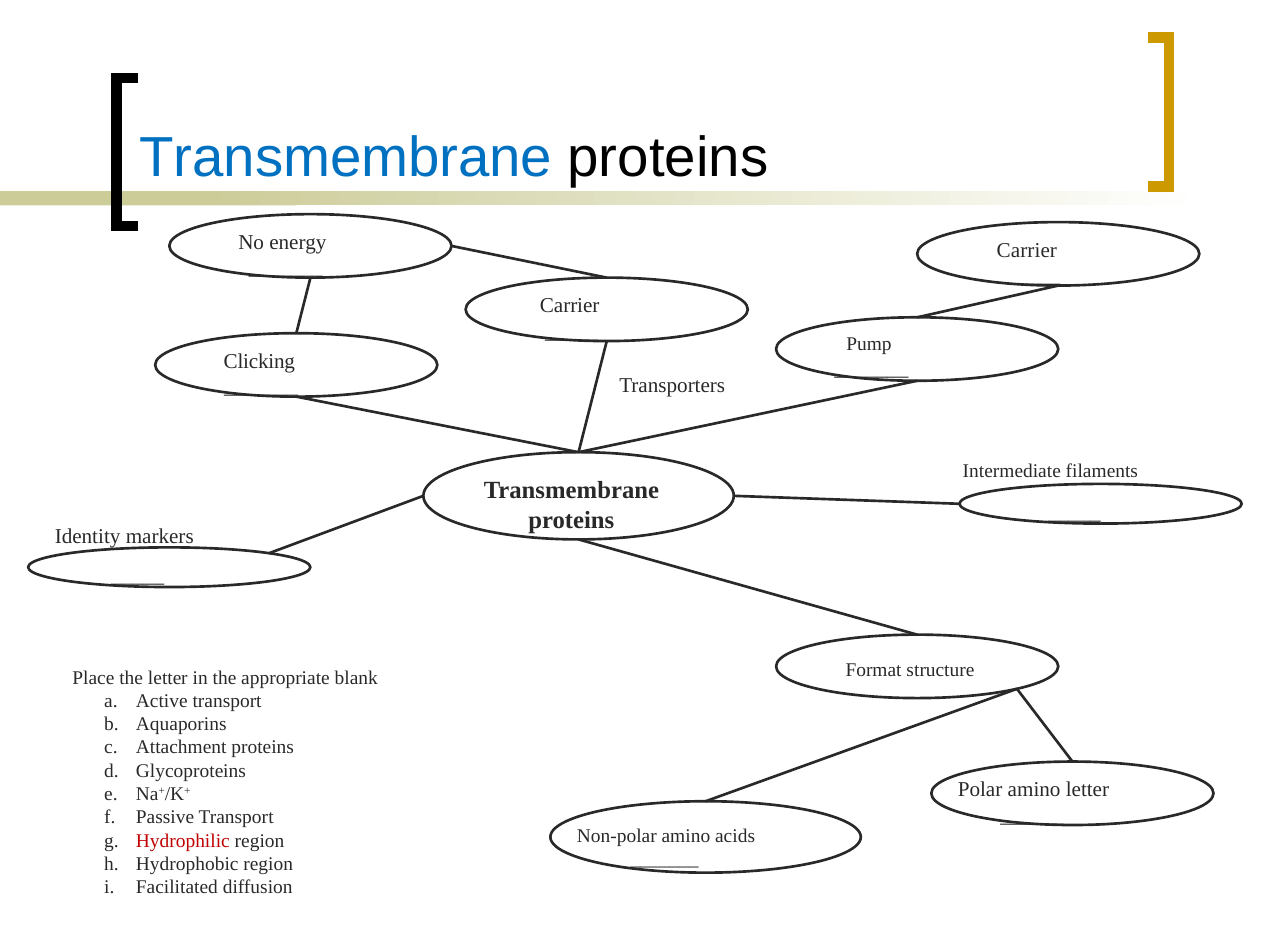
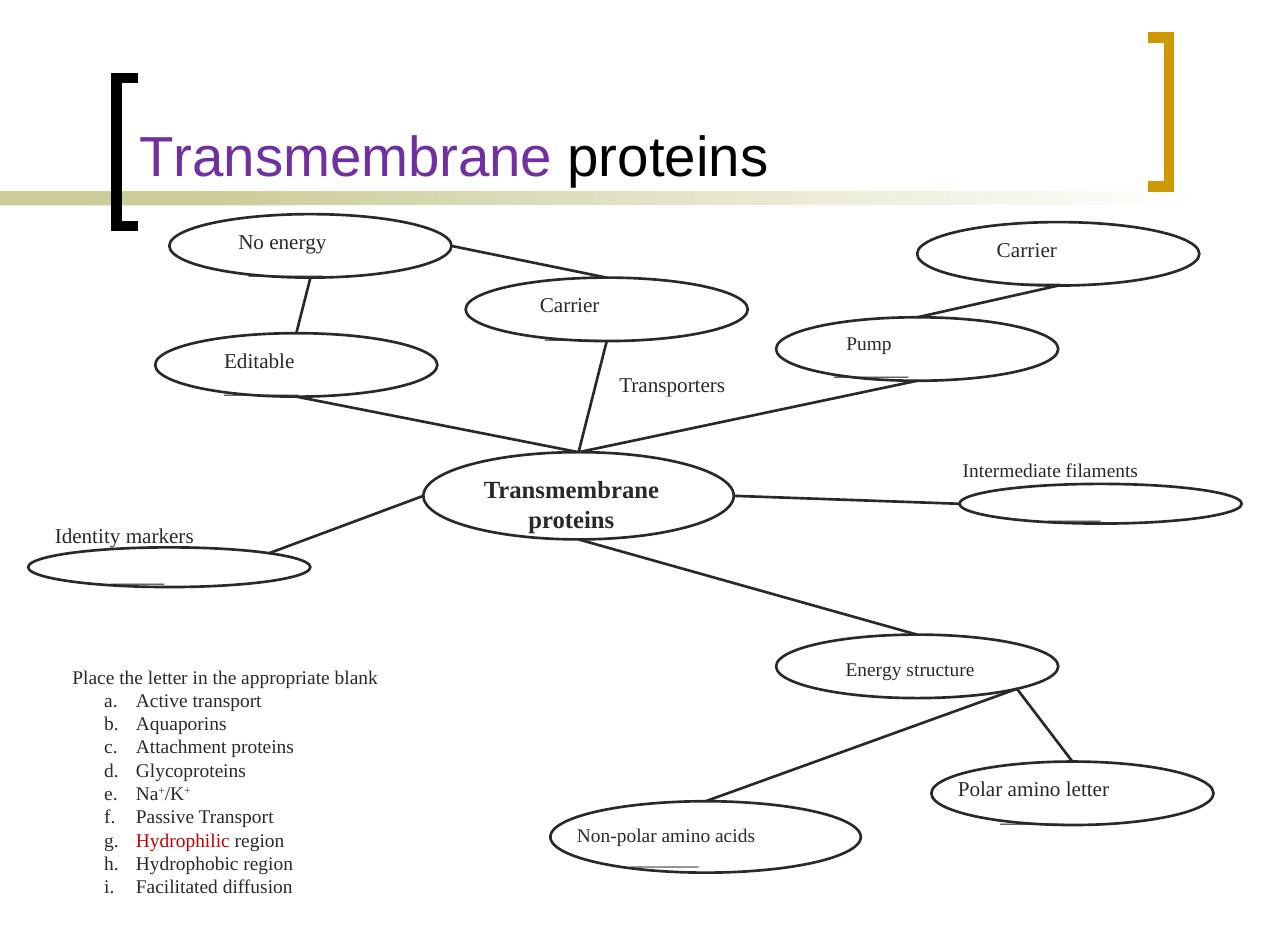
Transmembrane at (346, 157) colour: blue -> purple
Clicking: Clicking -> Editable
Format at (874, 670): Format -> Energy
